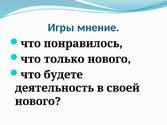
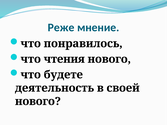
Игры: Игры -> Реже
только: только -> чтения
